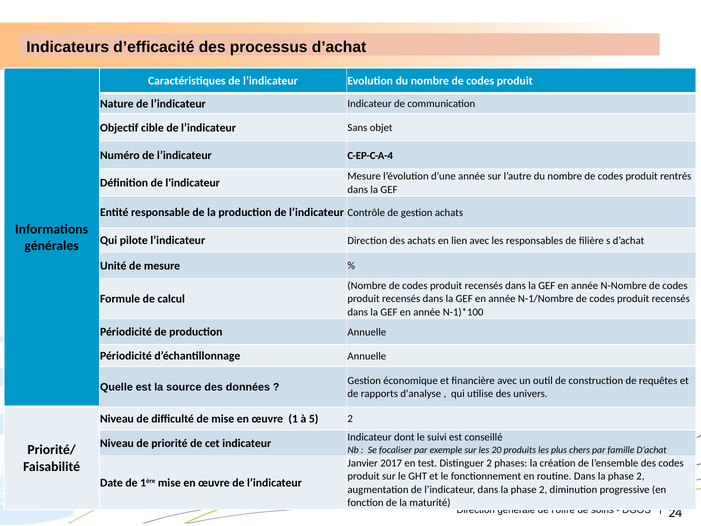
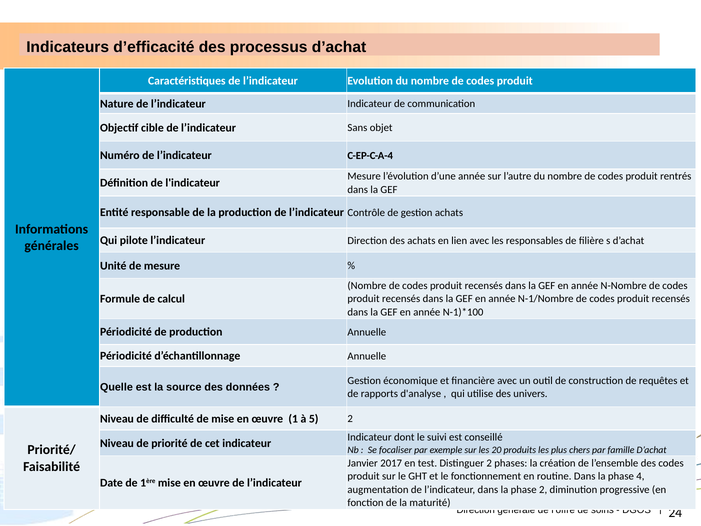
2 at (640, 476): 2 -> 4
